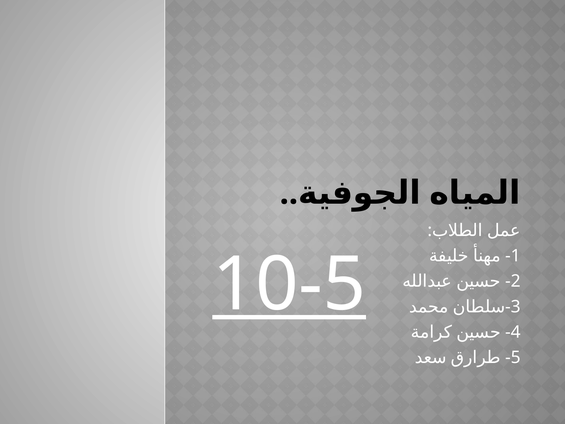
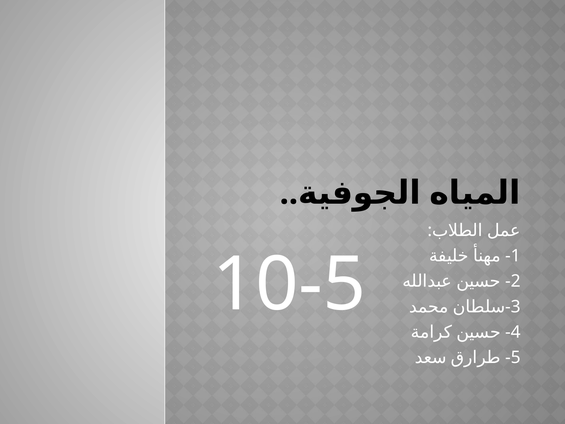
10-5 underline: present -> none
